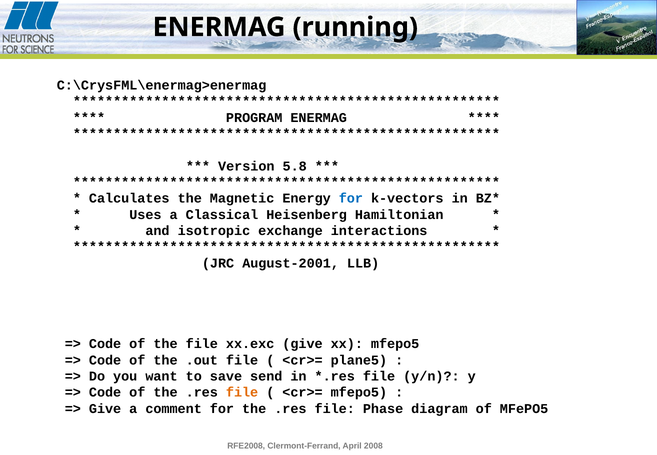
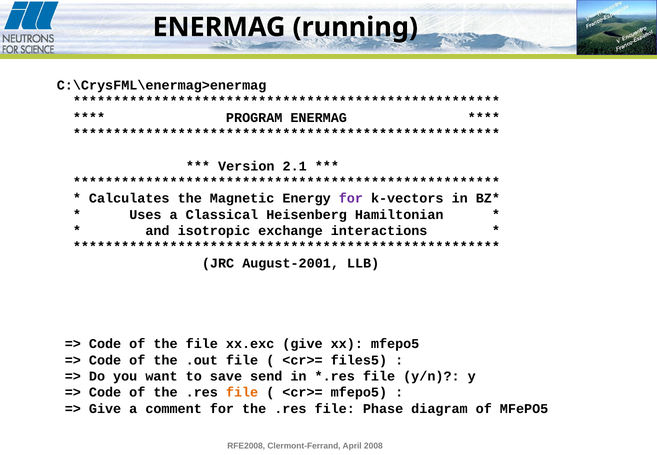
5.8: 5.8 -> 2.1
for at (351, 198) colour: blue -> purple
plane5: plane5 -> files5
